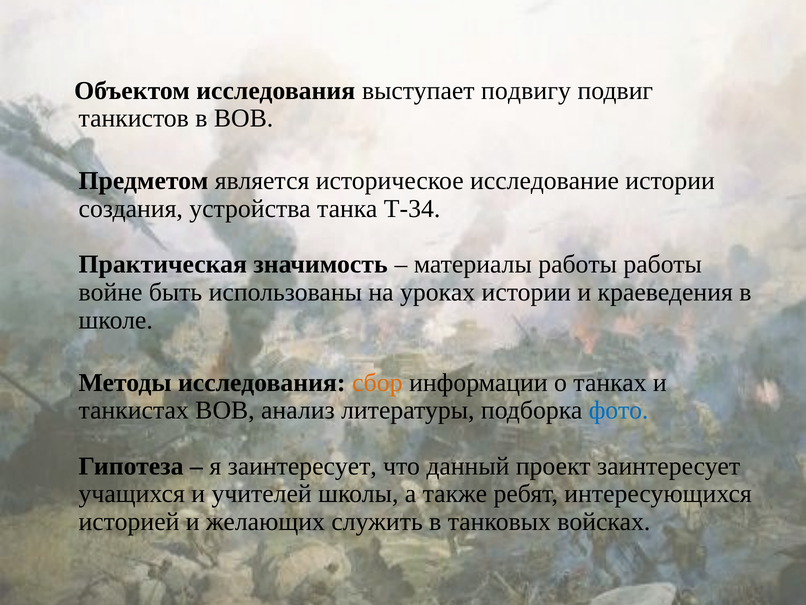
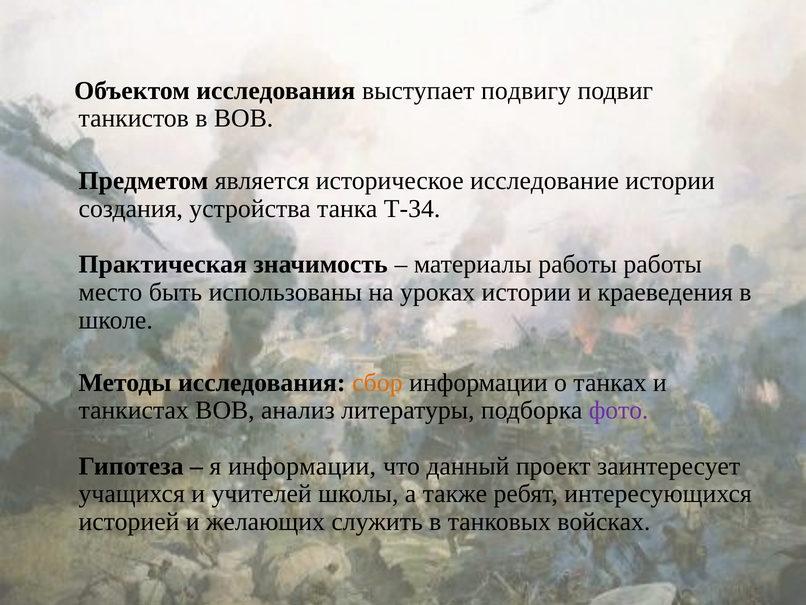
войне: войне -> место
фото colour: blue -> purple
я заинтересует: заинтересует -> информации
